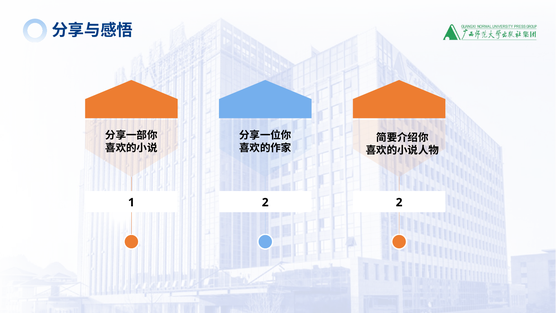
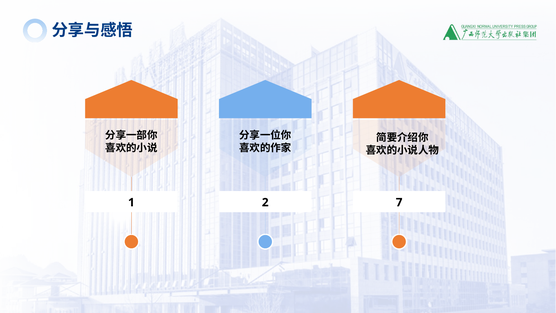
2 2: 2 -> 7
